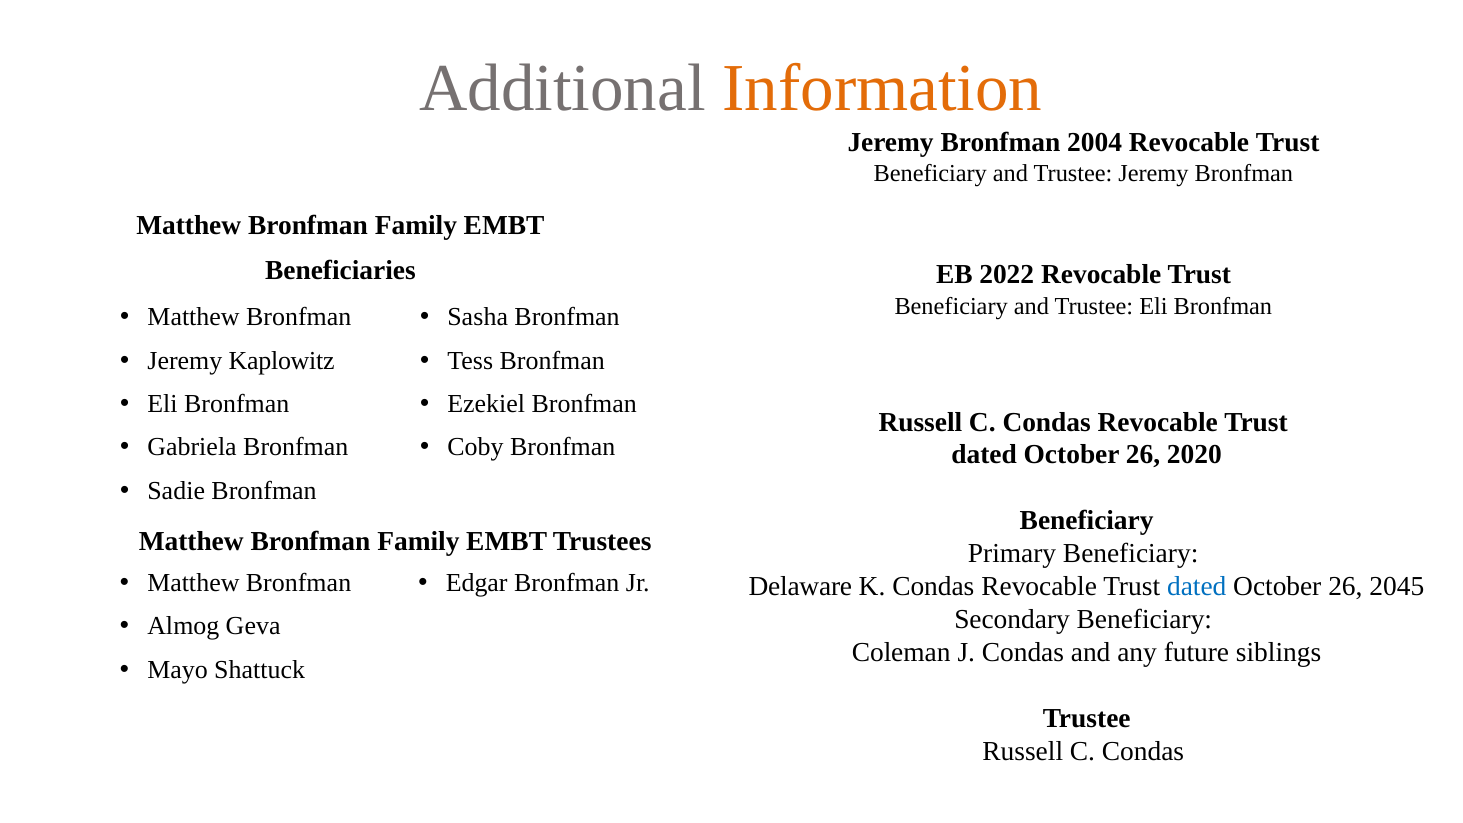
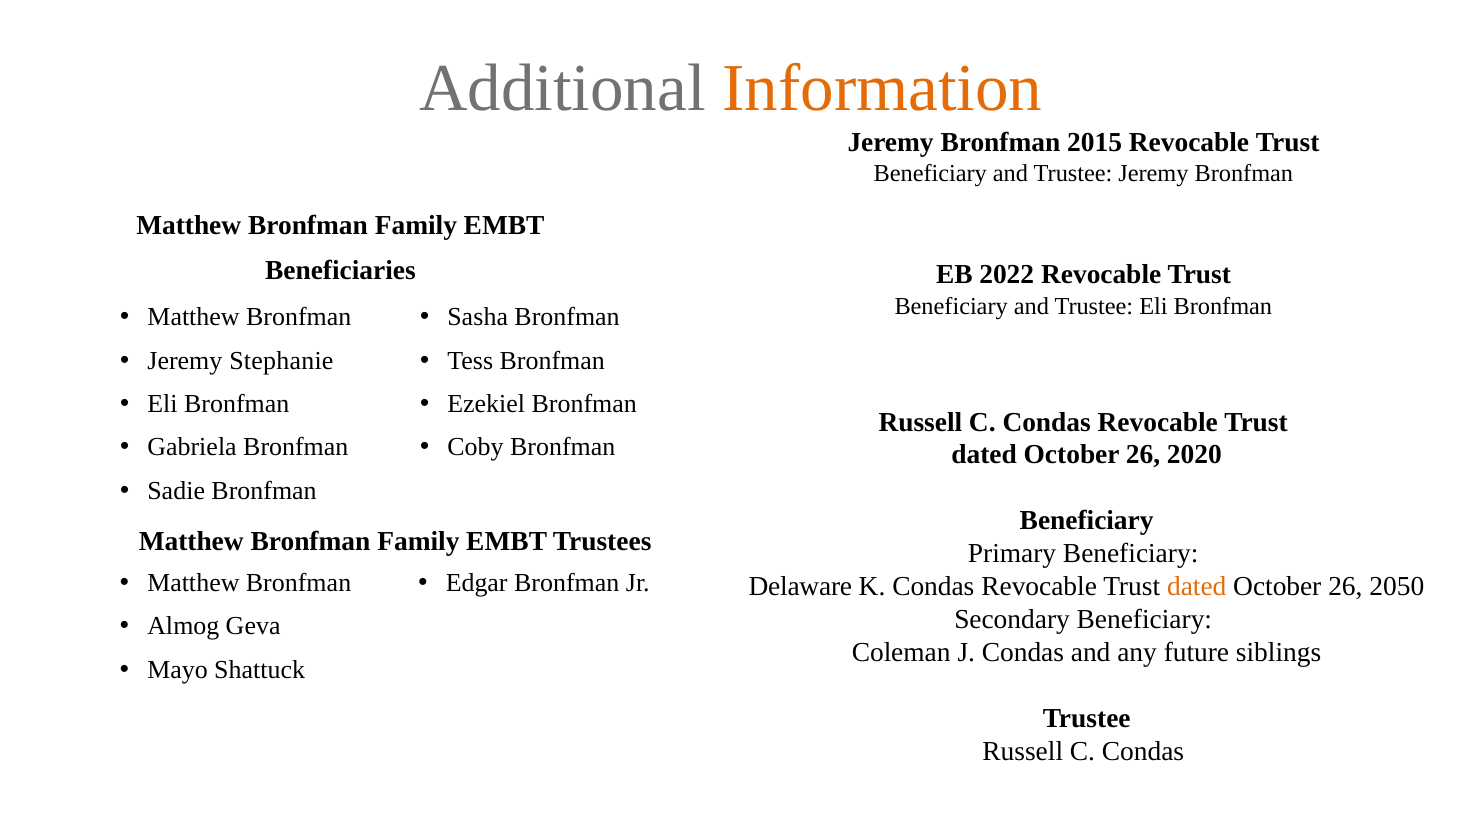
2004: 2004 -> 2015
Kaplowitz: Kaplowitz -> Stephanie
dated at (1197, 587) colour: blue -> orange
2045: 2045 -> 2050
